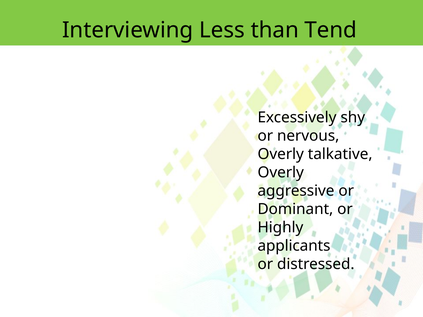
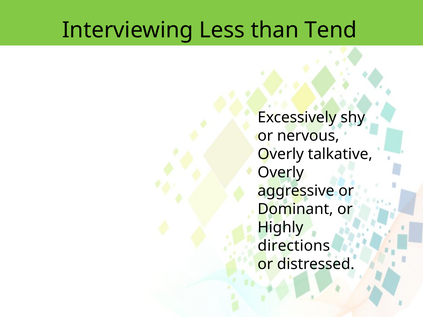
applicants: applicants -> directions
